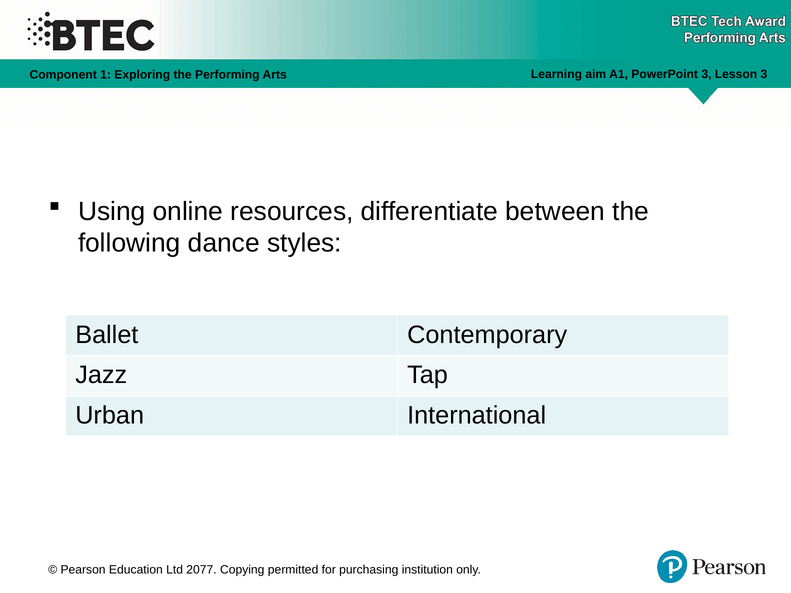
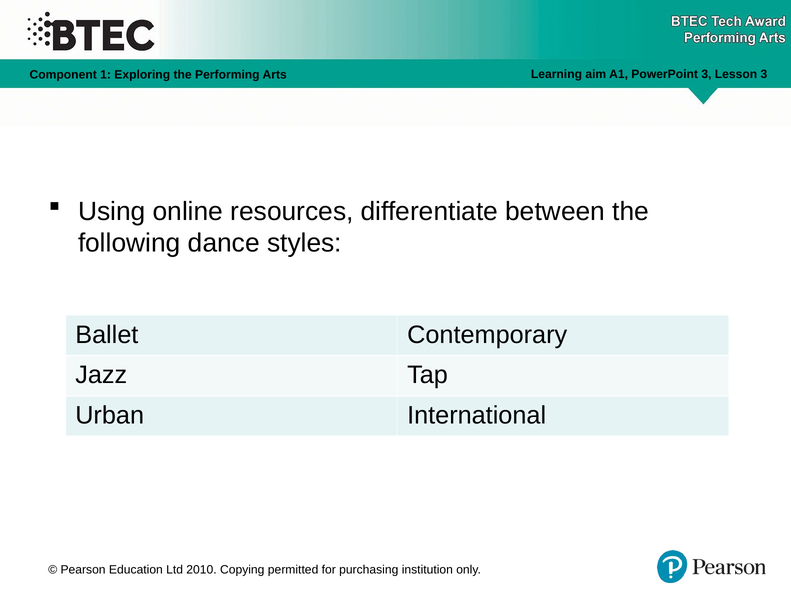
2077: 2077 -> 2010
